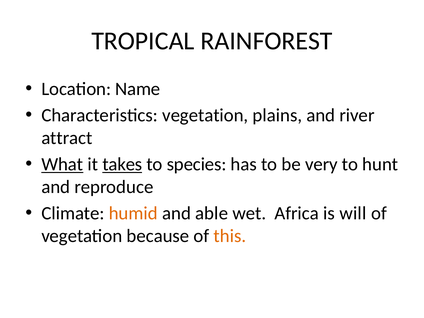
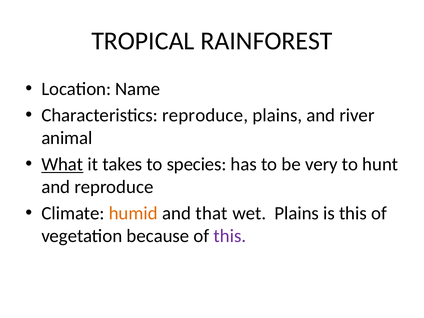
Characteristics vegetation: vegetation -> reproduce
attract: attract -> animal
takes underline: present -> none
able: able -> that
wet Africa: Africa -> Plains
is will: will -> this
this at (230, 236) colour: orange -> purple
